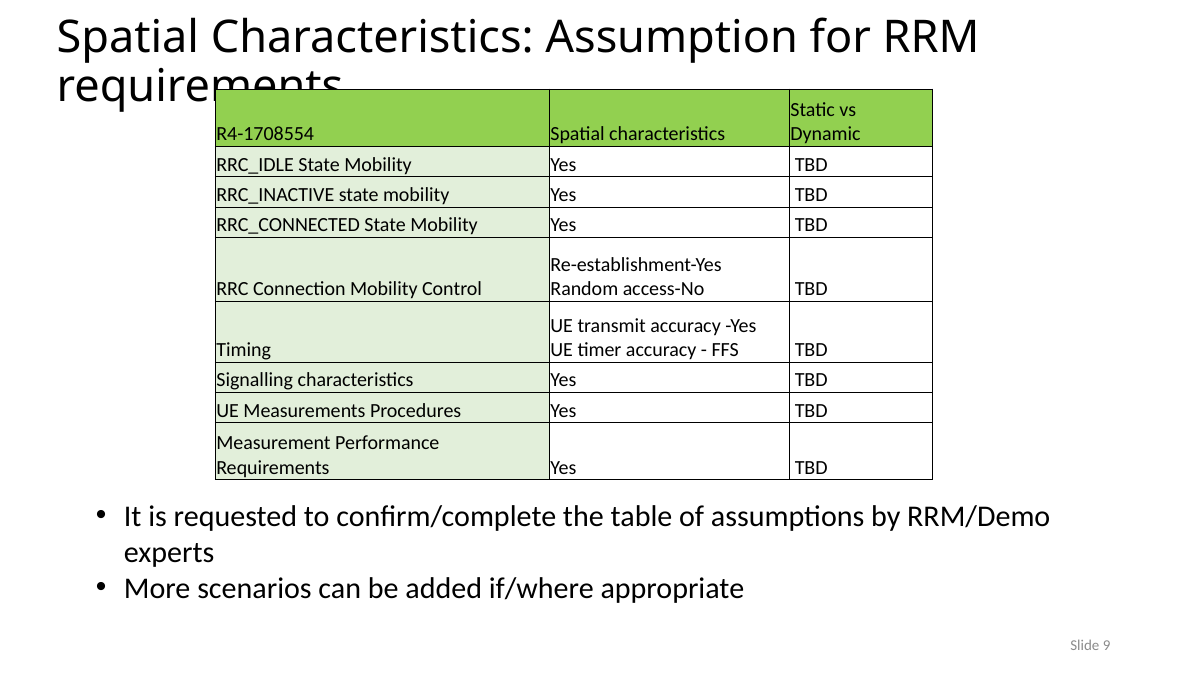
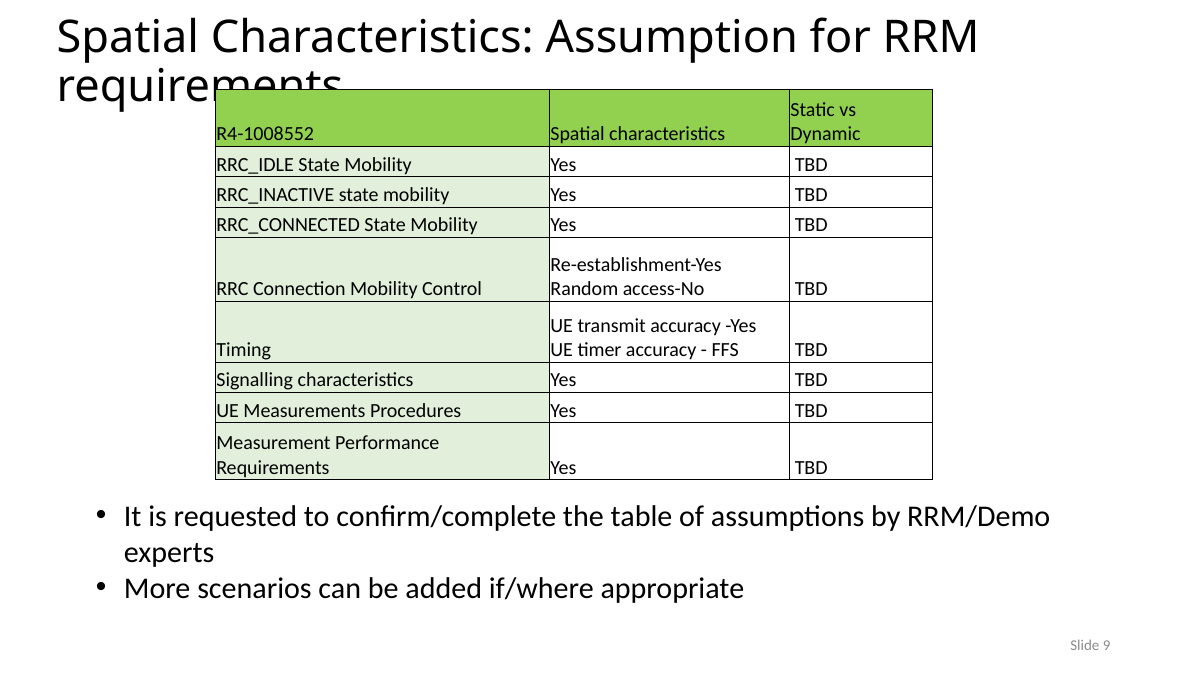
R4-1708554: R4-1708554 -> R4-1008552
